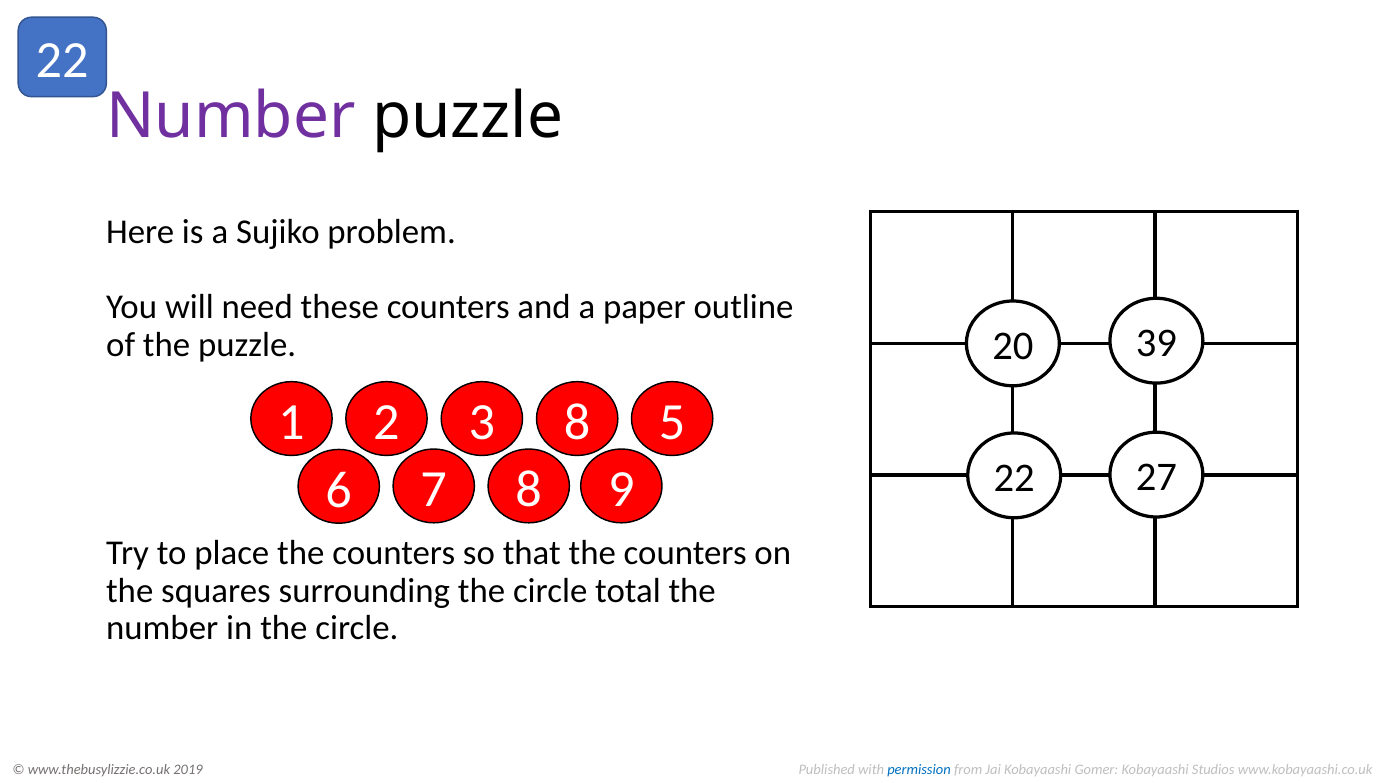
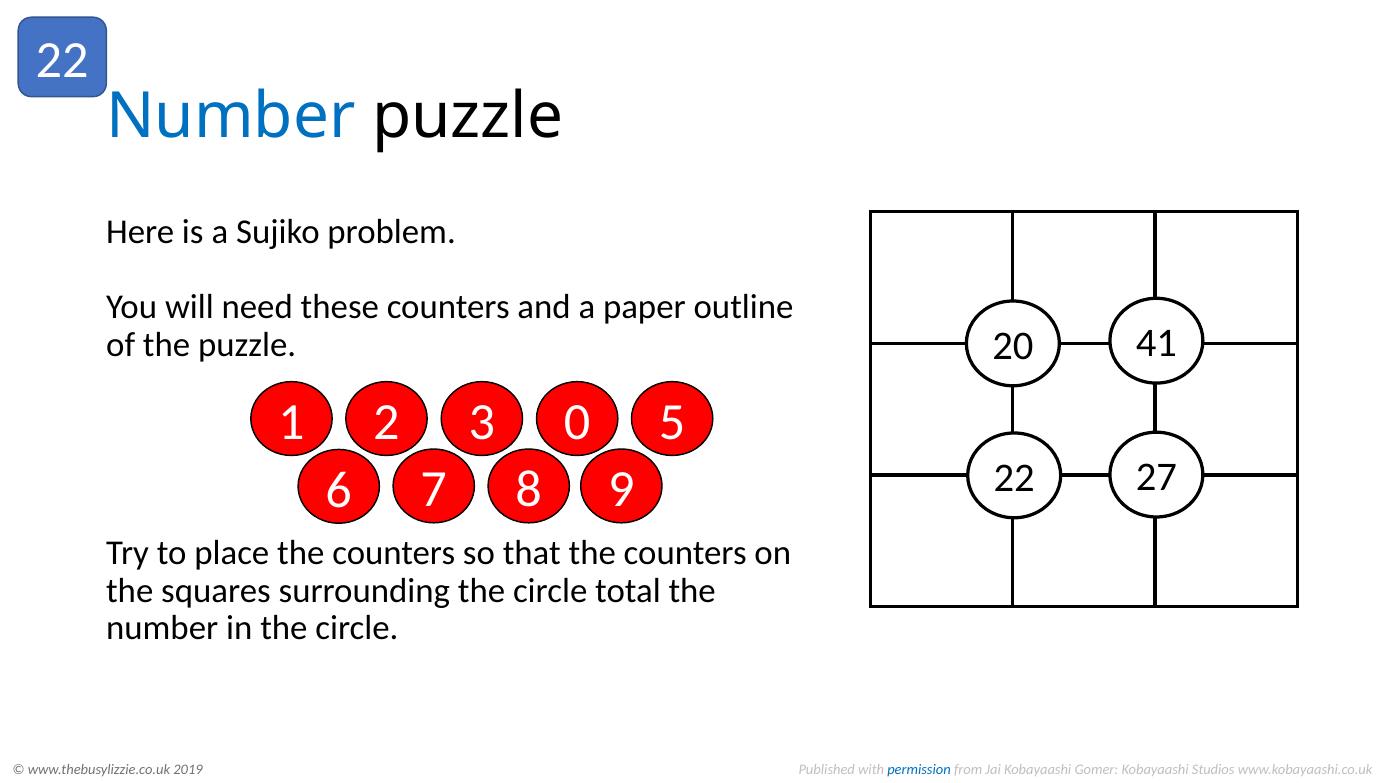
Number at (231, 117) colour: purple -> blue
39: 39 -> 41
1 8: 8 -> 0
